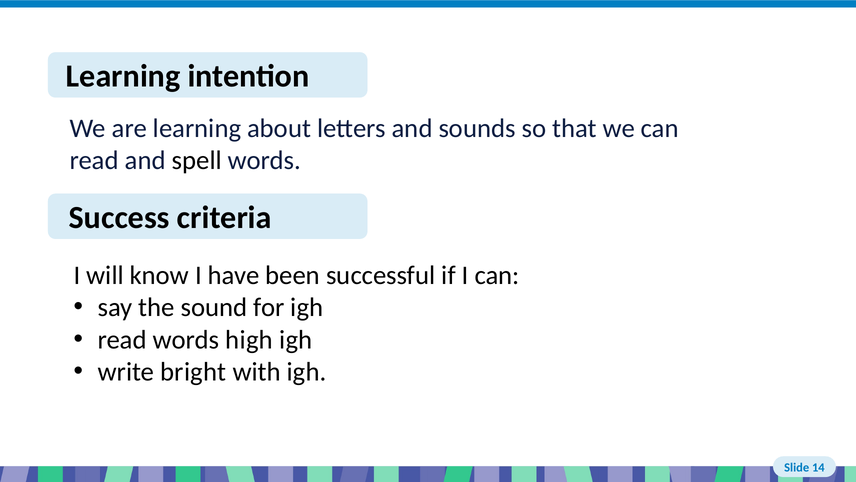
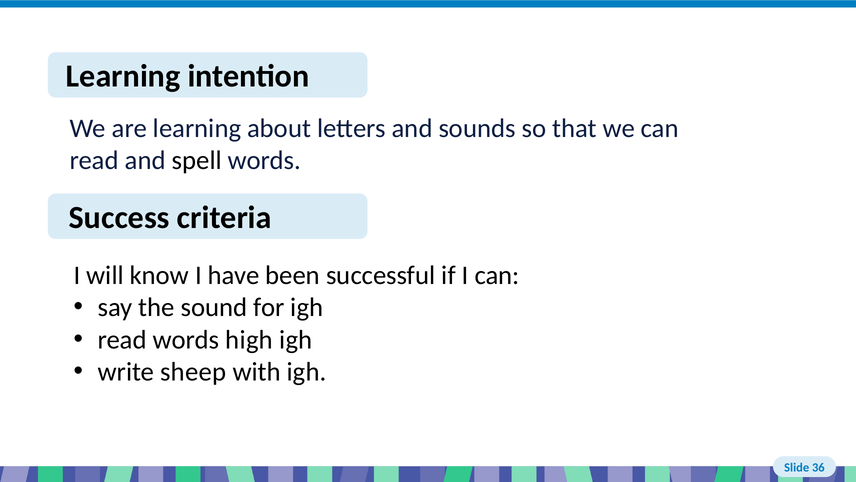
bright: bright -> sheep
14: 14 -> 36
